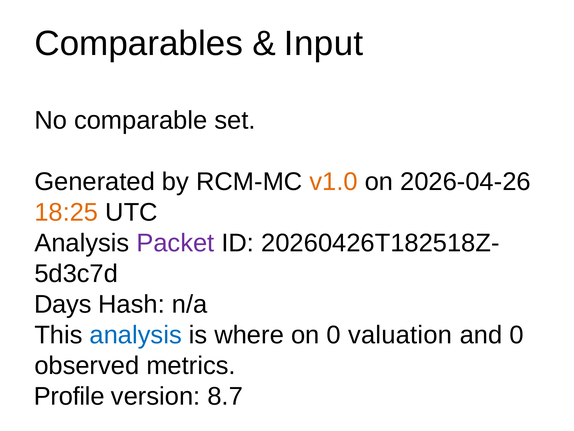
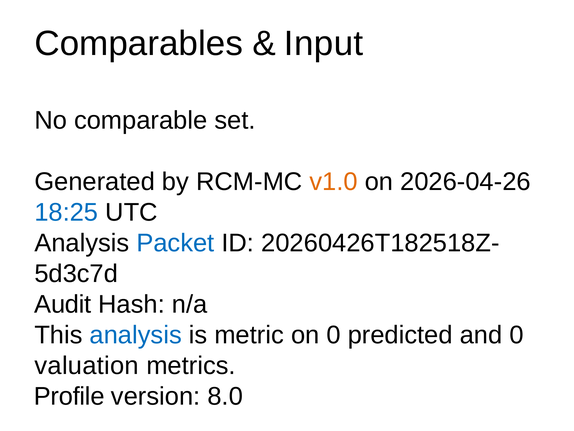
18:25 colour: orange -> blue
Packet colour: purple -> blue
Days: Days -> Audit
where: where -> metric
valuation: valuation -> predicted
observed: observed -> valuation
8.7: 8.7 -> 8.0
